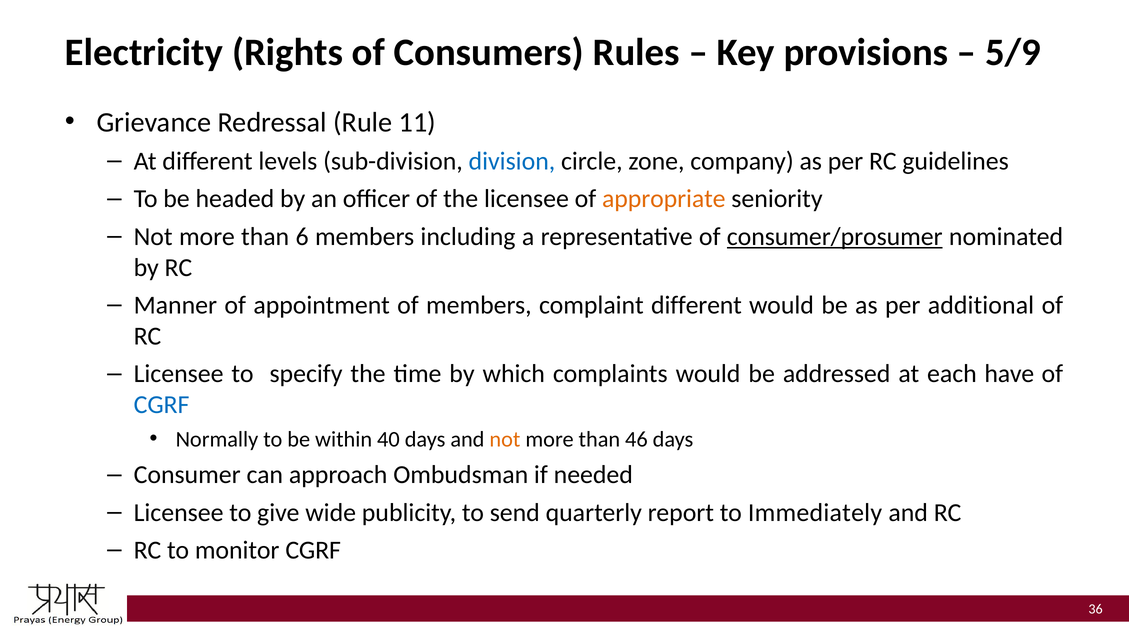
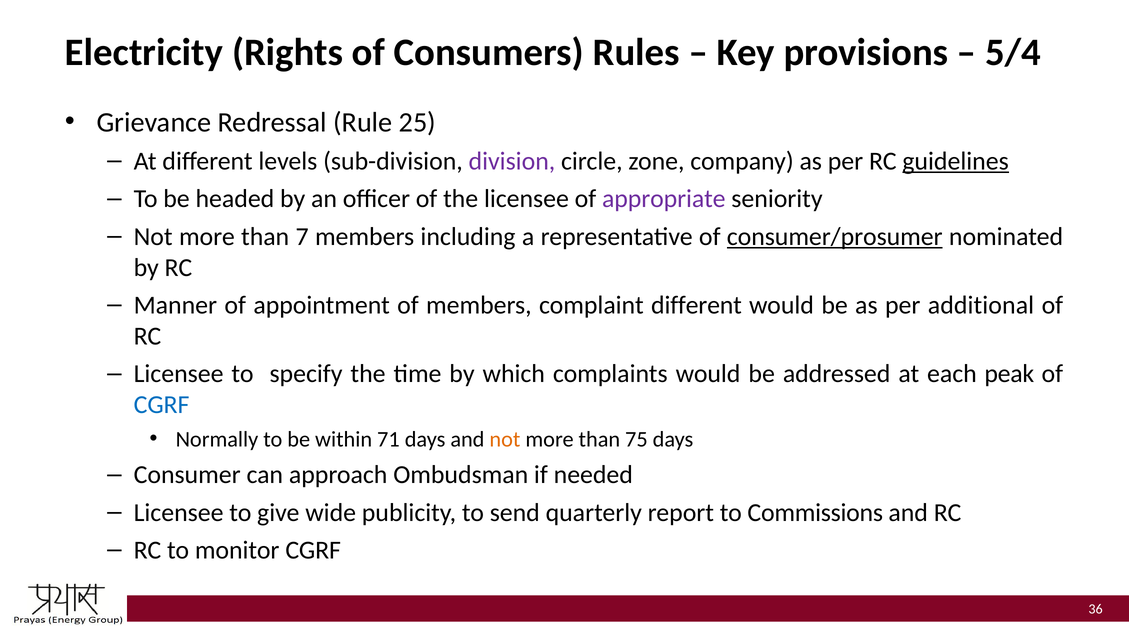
5/9: 5/9 -> 5/4
11: 11 -> 25
division colour: blue -> purple
guidelines underline: none -> present
appropriate colour: orange -> purple
6: 6 -> 7
have: have -> peak
40: 40 -> 71
46: 46 -> 75
Immediately: Immediately -> Commissions
